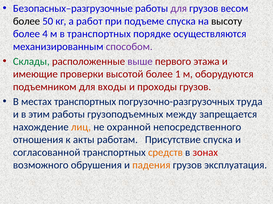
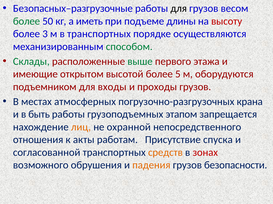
для at (179, 8) colour: purple -> black
более at (26, 21) colour: black -> green
работ: работ -> иметь
подъеме спуска: спуска -> длины
высоту colour: black -> red
4: 4 -> 3
способом colour: purple -> green
выше colour: purple -> green
проверки: проверки -> открытом
1: 1 -> 5
местах транспортных: транспортных -> атмосферных
труда: труда -> крана
этим: этим -> быть
между: между -> этапом
эксплуатация: эксплуатация -> безопасности
